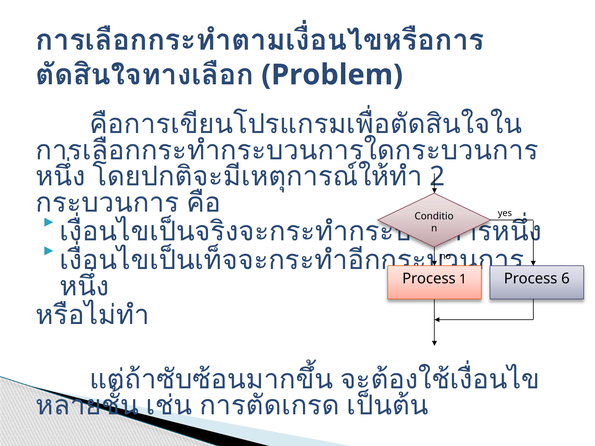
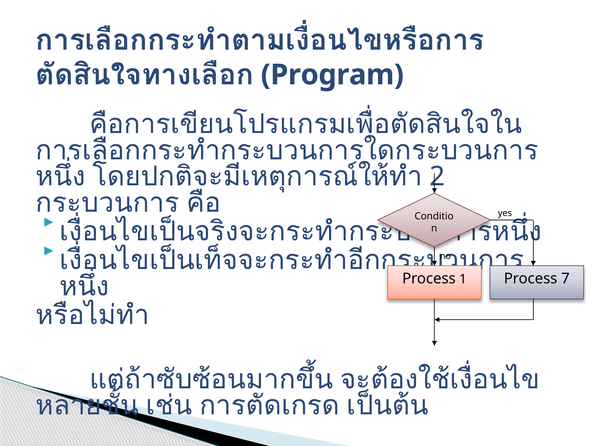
Problem: Problem -> Program
6: 6 -> 7
